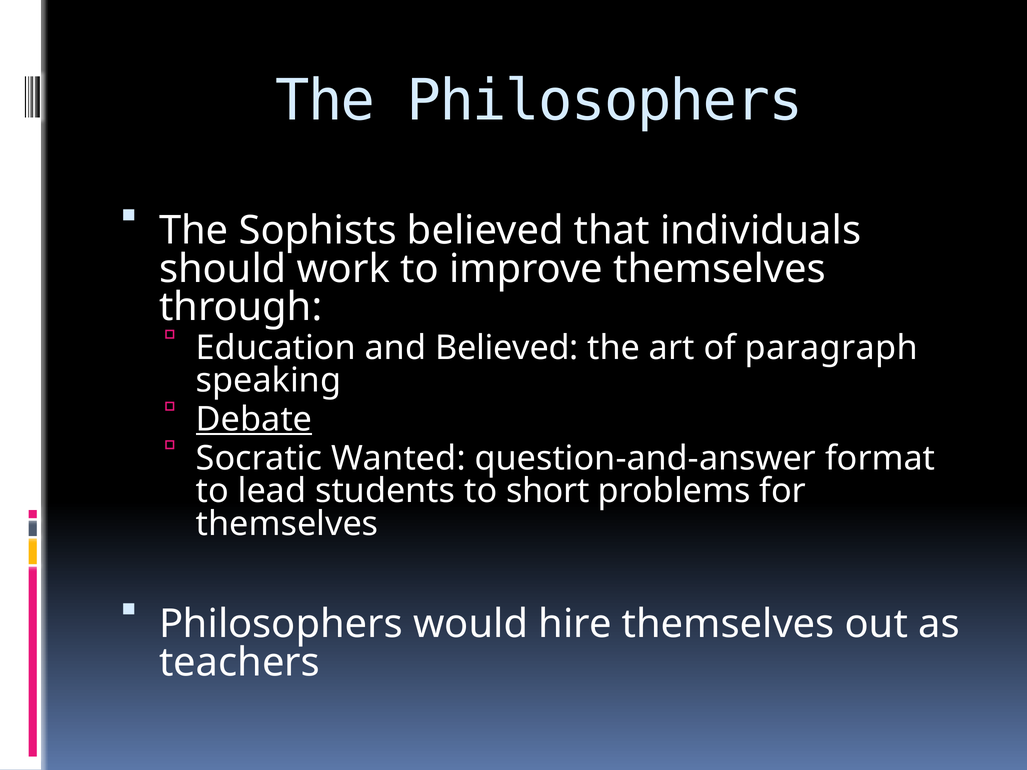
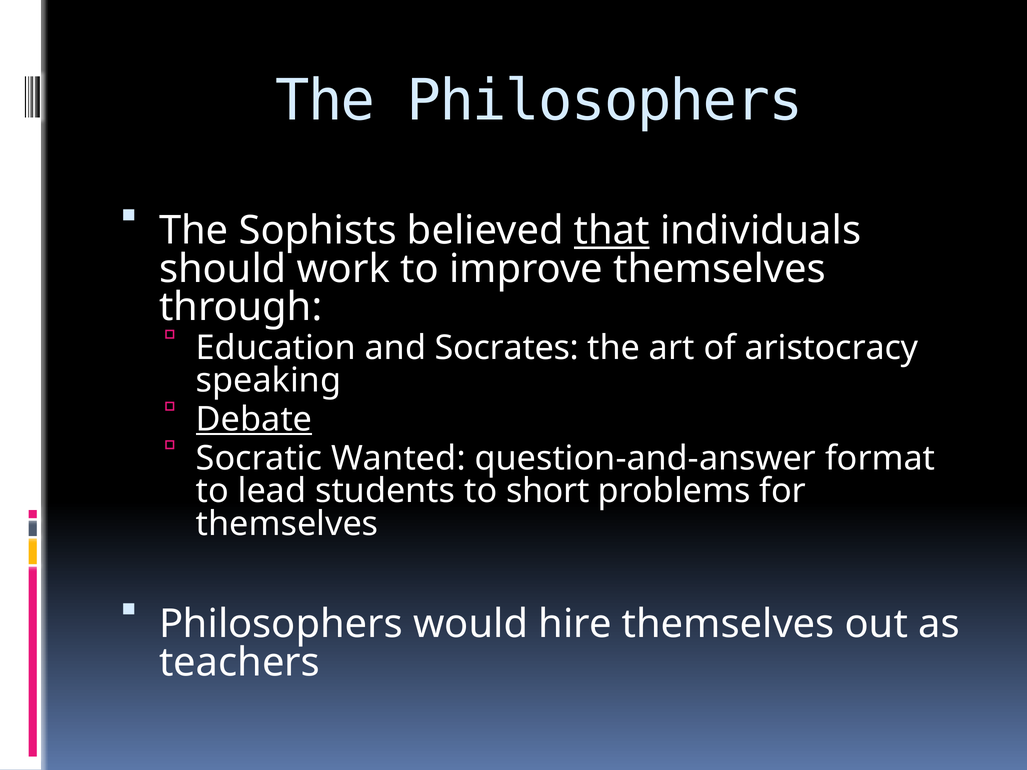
that underline: none -> present
and Believed: Believed -> Socrates
paragraph: paragraph -> aristocracy
